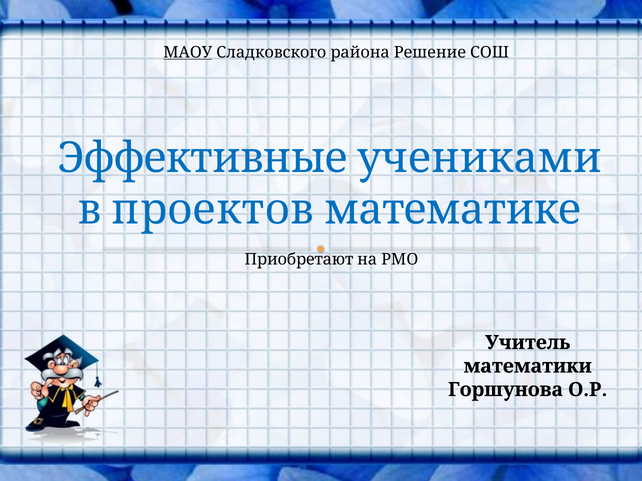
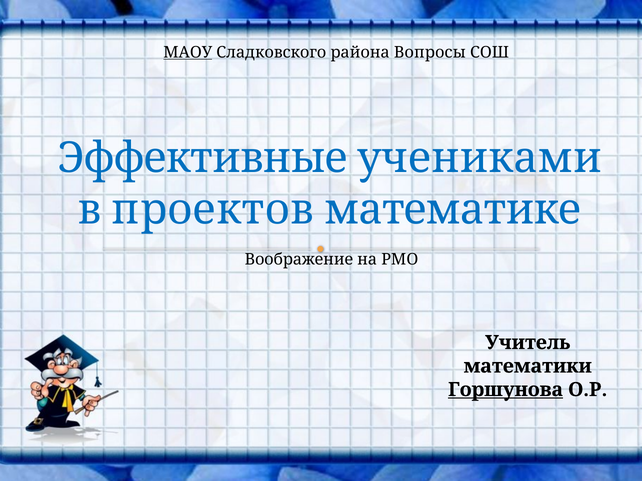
Решение: Решение -> Вопросы
Приобретают: Приобретают -> Воображение
Горшунова underline: none -> present
